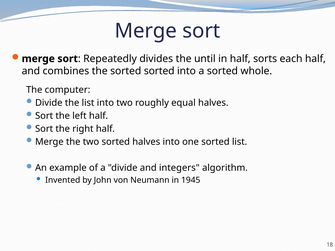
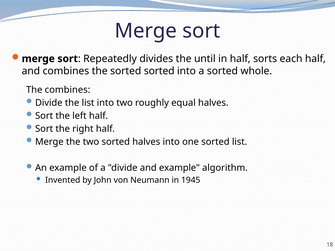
The computer: computer -> combines
and integers: integers -> example
